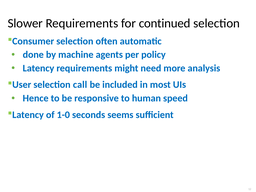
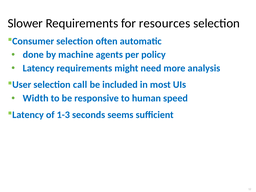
continued: continued -> resources
Hence: Hence -> Width
1-0: 1-0 -> 1-3
